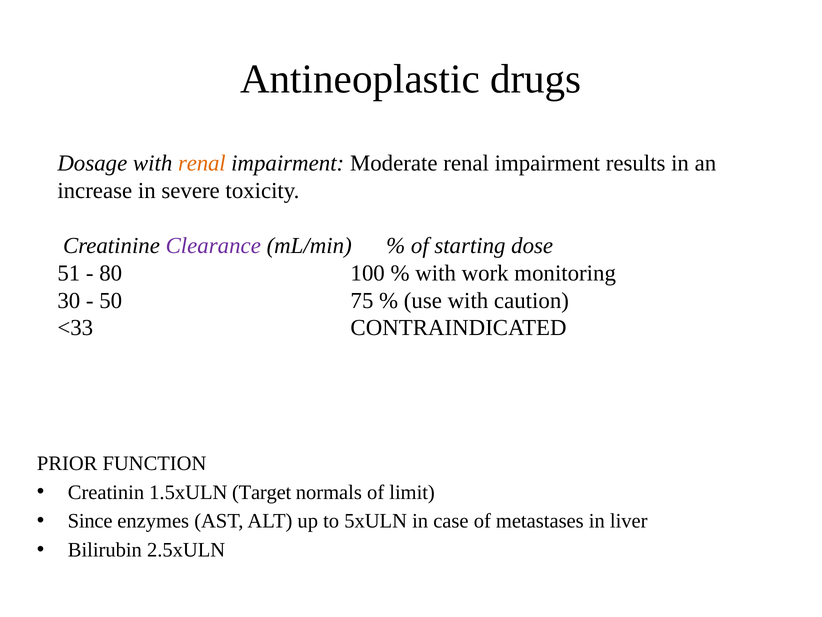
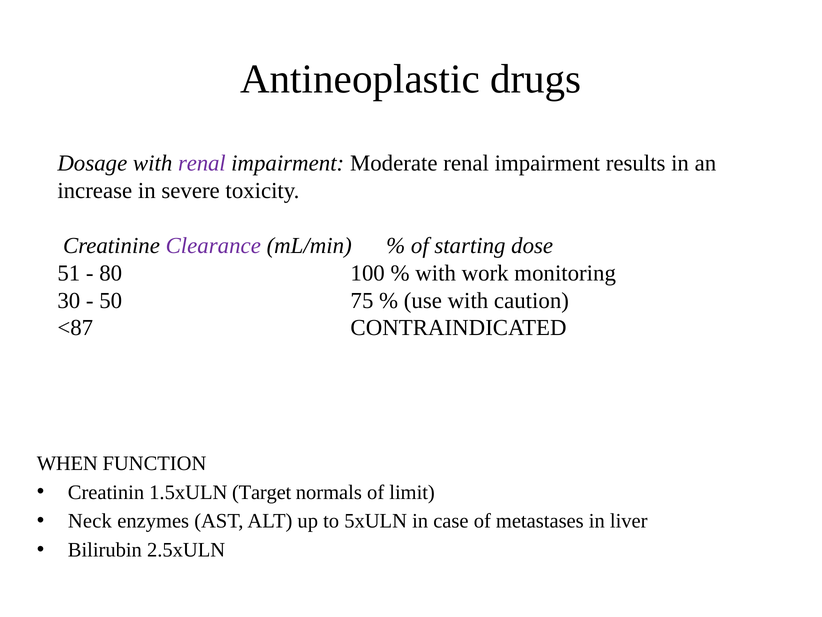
renal at (202, 163) colour: orange -> purple
<33: <33 -> <87
PRIOR: PRIOR -> WHEN
Since: Since -> Neck
